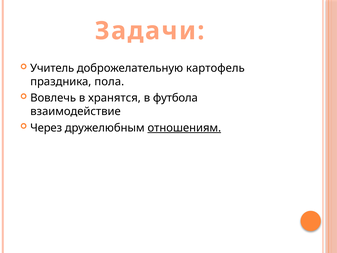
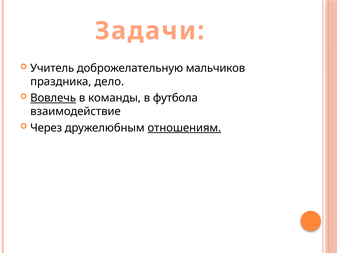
картофель: картофель -> мальчиков
пола: пола -> дело
Вовлечь underline: none -> present
хранятся: хранятся -> команды
